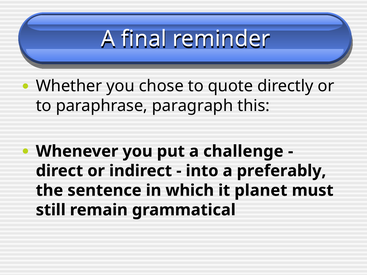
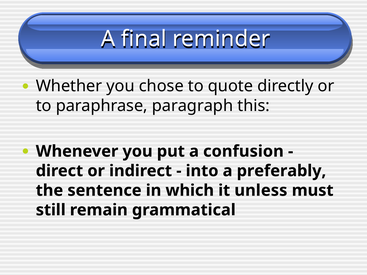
challenge: challenge -> confusion
planet: planet -> unless
